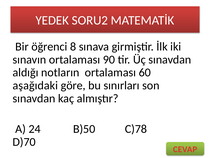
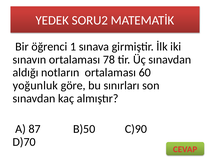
8: 8 -> 1
90: 90 -> 78
aşağıdaki: aşağıdaki -> yoğunluk
24: 24 -> 87
C)78: C)78 -> C)90
